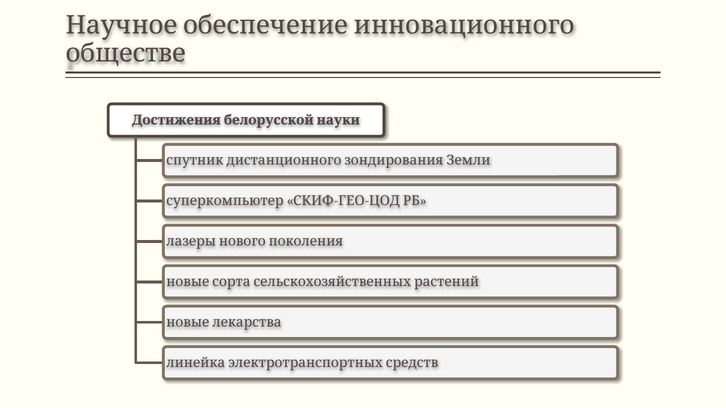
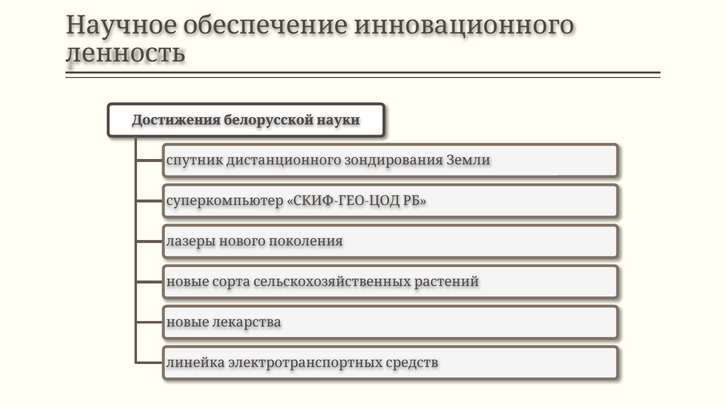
обществе: обществе -> ленность
